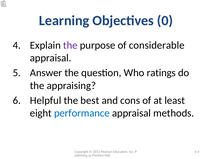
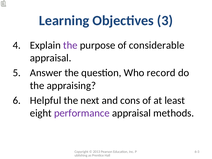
0: 0 -> 3
ratings: ratings -> record
best: best -> next
performance colour: blue -> purple
